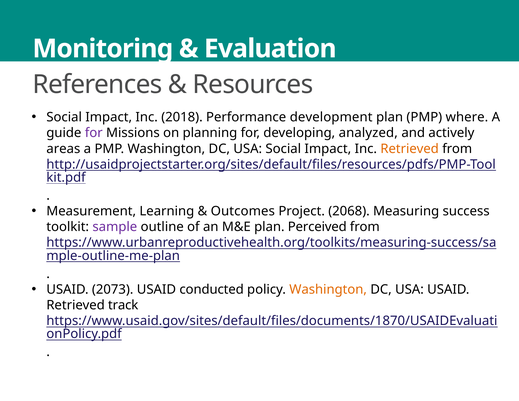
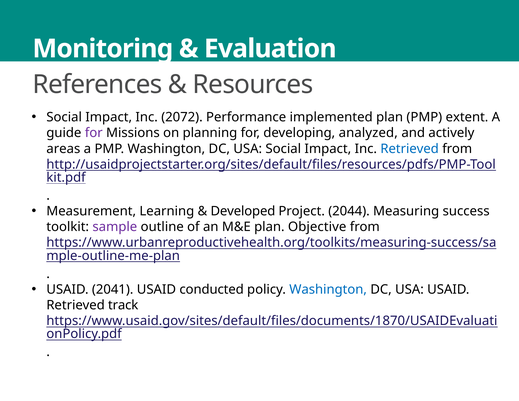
2018: 2018 -> 2072
development: development -> implemented
where: where -> extent
Retrieved at (410, 149) colour: orange -> blue
Outcomes: Outcomes -> Developed
2068: 2068 -> 2044
Perceived: Perceived -> Objective
2073: 2073 -> 2041
Washington at (328, 289) colour: orange -> blue
